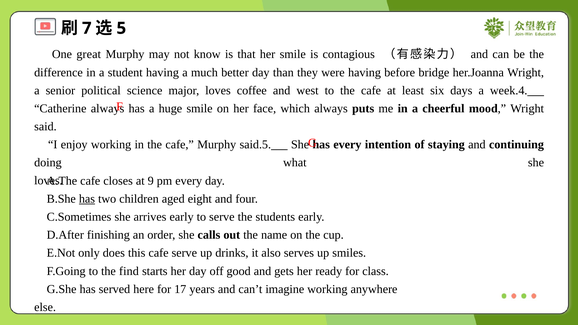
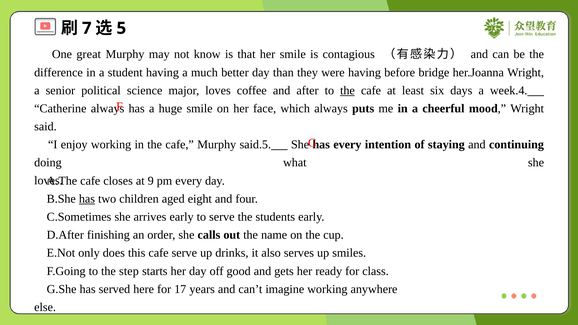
west: west -> after
the at (347, 90) underline: none -> present
find: find -> step
